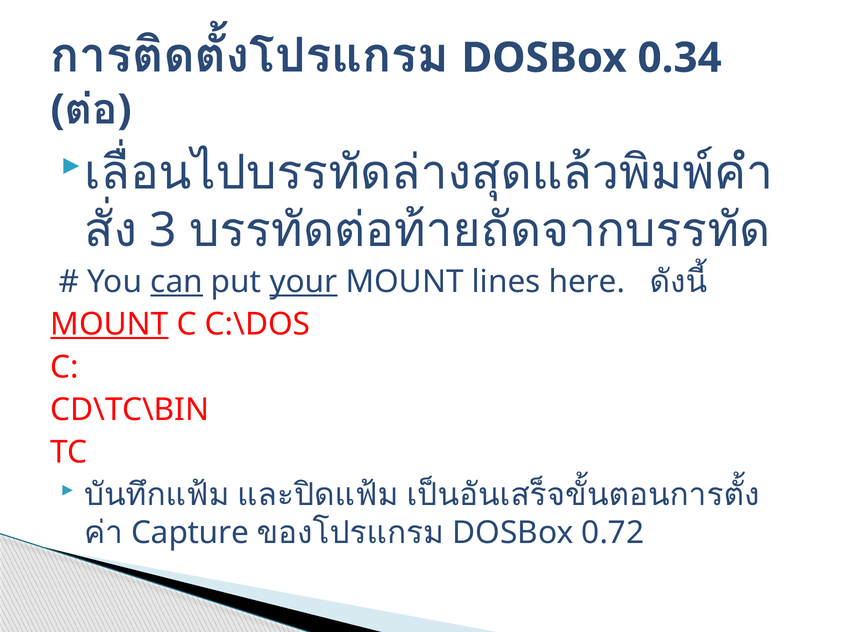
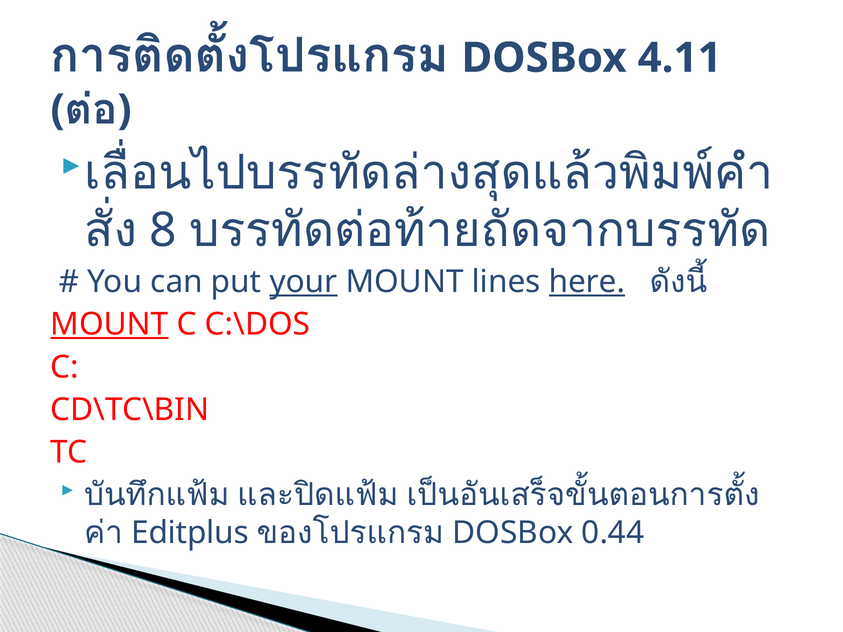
0.34: 0.34 -> 4.11
3: 3 -> 8
can underline: present -> none
here underline: none -> present
Capture: Capture -> Editplus
0.72: 0.72 -> 0.44
